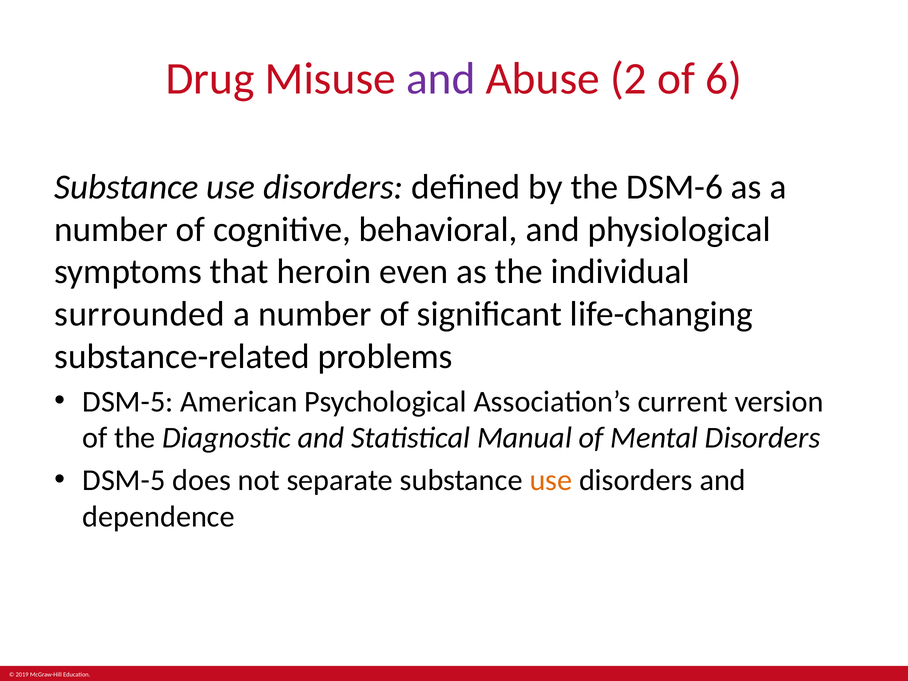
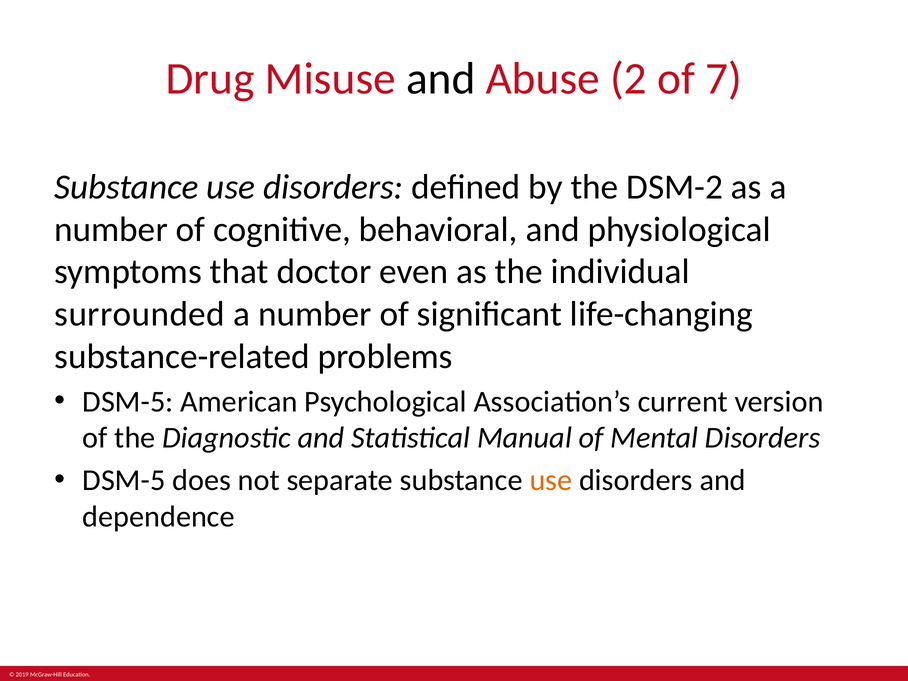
and at (441, 79) colour: purple -> black
6: 6 -> 7
DSM-6: DSM-6 -> DSM-2
heroin: heroin -> doctor
